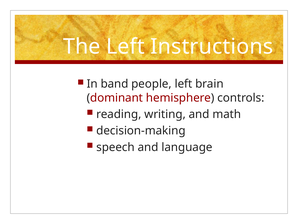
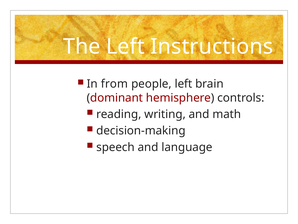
band: band -> from
